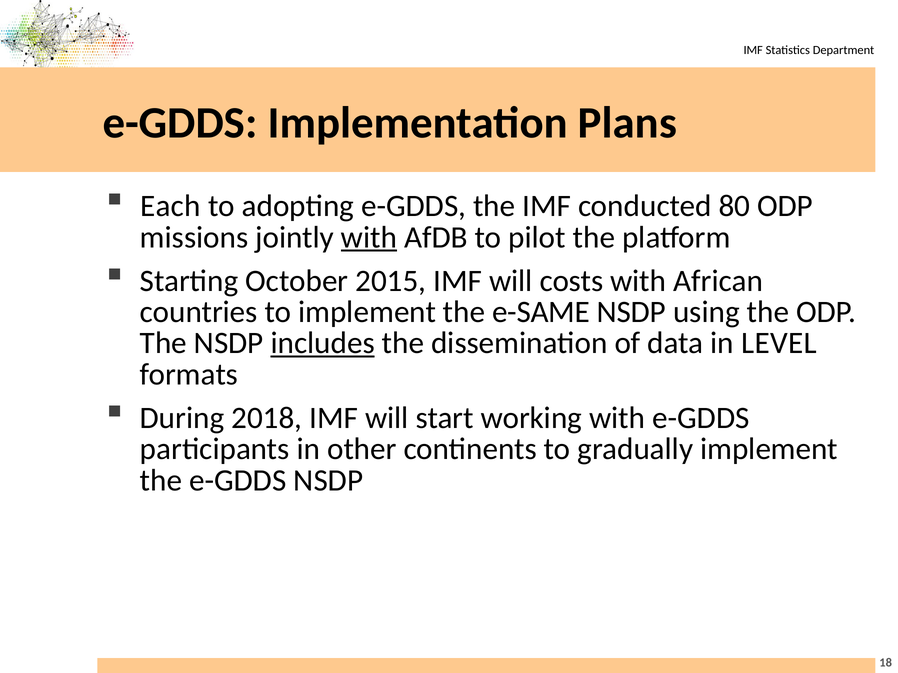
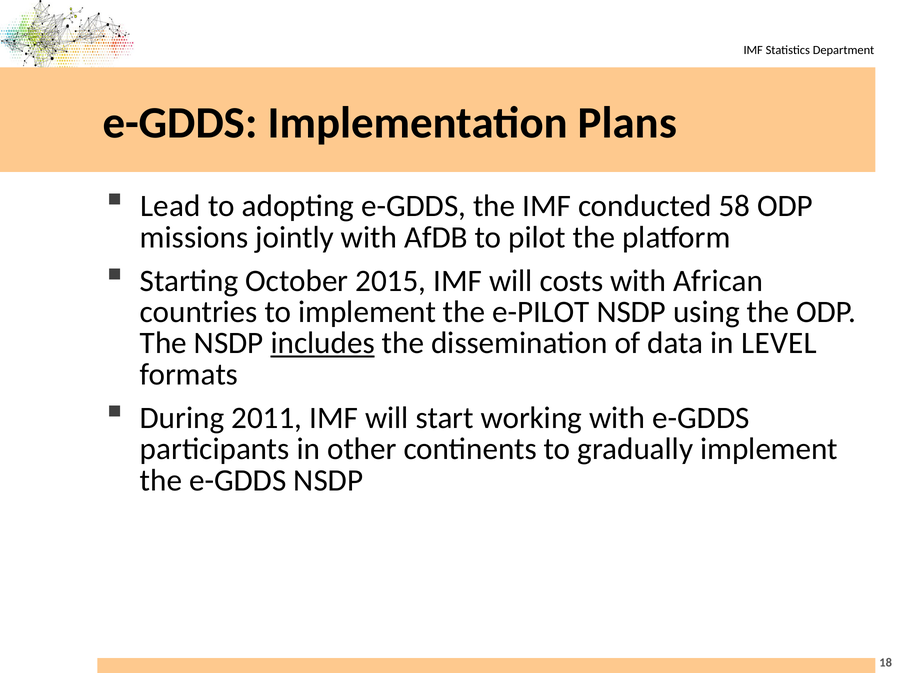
Each: Each -> Lead
80: 80 -> 58
with at (369, 237) underline: present -> none
e-SAME: e-SAME -> e-PILOT
2018: 2018 -> 2011
